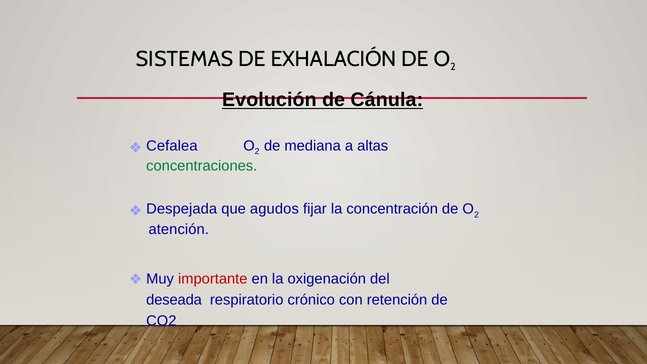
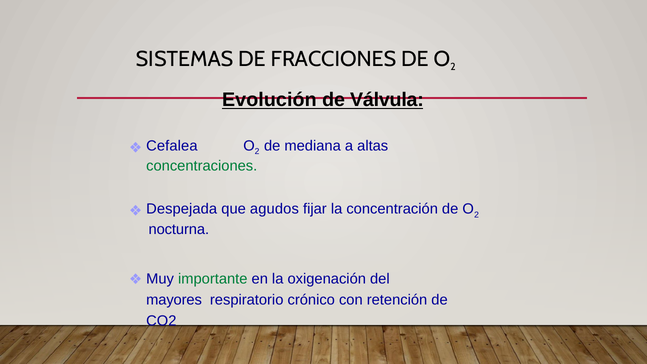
EXHALACIÓN: EXHALACIÓN -> FRACCIONES
Cánula: Cánula -> Válvula
atención: atención -> nocturna
importante colour: red -> green
deseada: deseada -> mayores
